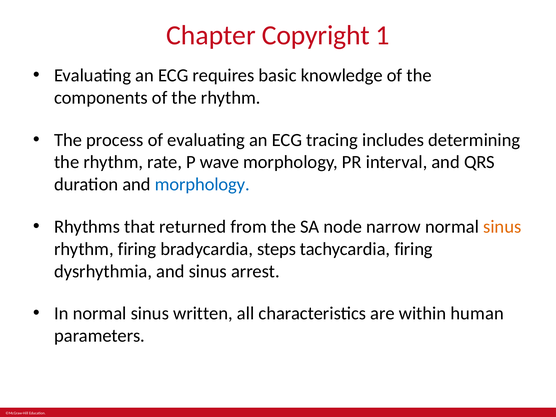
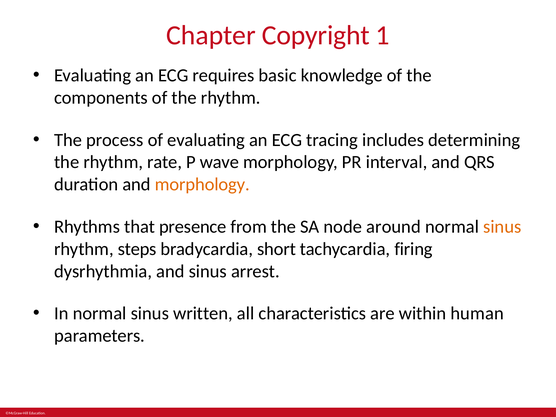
morphology at (202, 184) colour: blue -> orange
returned: returned -> presence
narrow: narrow -> around
rhythm firing: firing -> steps
steps: steps -> short
